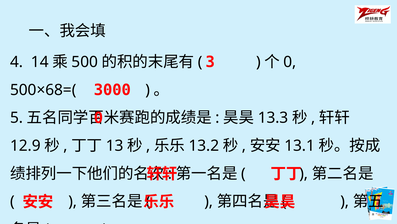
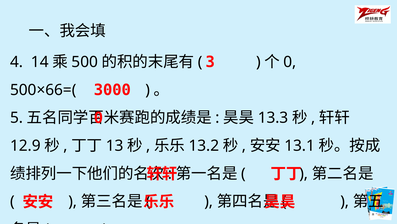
500×68=(: 500×68=( -> 500×66=(
